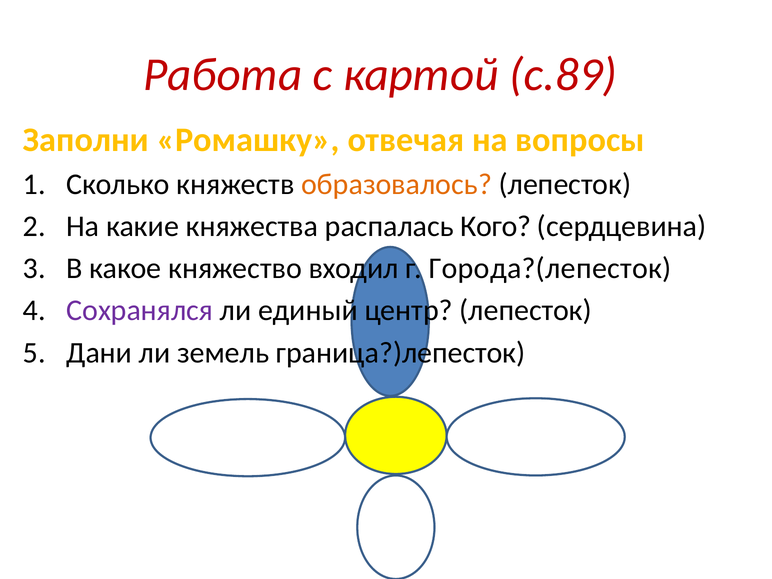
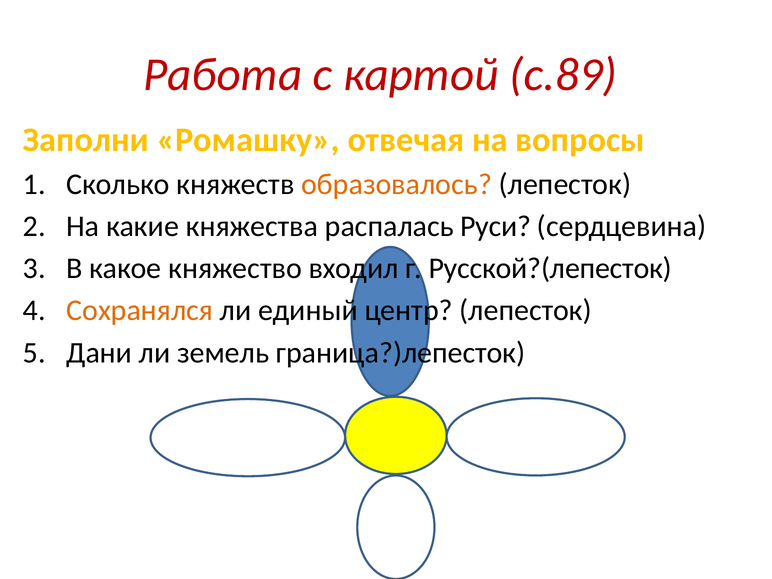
Кого: Кого -> Руси
Города?(лепесток: Города?(лепесток -> Русской?(лепесток
Сохранялся colour: purple -> orange
